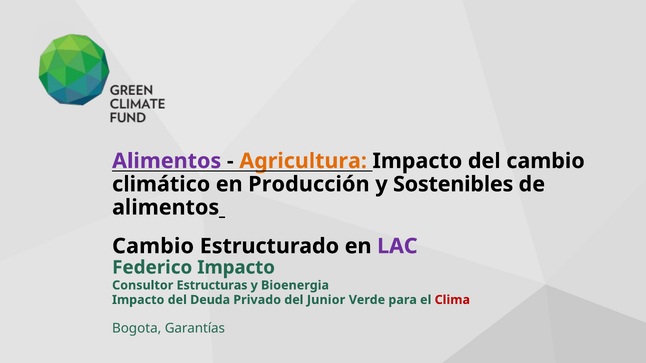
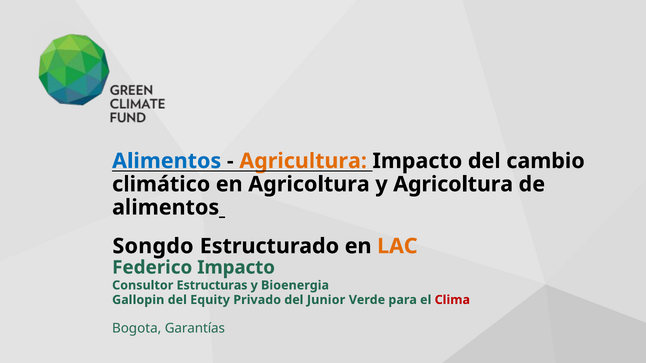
Alimentos at (167, 161) colour: purple -> blue
en Producción: Producción -> Agricoltura
y Sostenibles: Sostenibles -> Agricoltura
Cambio at (153, 246): Cambio -> Songdo
LAC colour: purple -> orange
Impacto at (138, 300): Impacto -> Gallopin
Deuda: Deuda -> Equity
